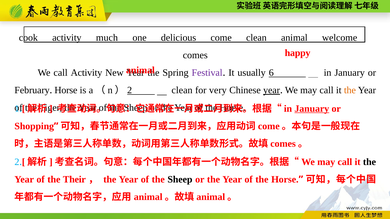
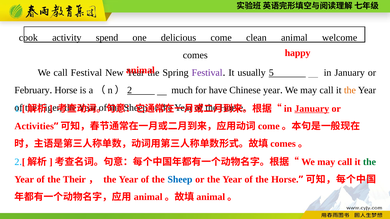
much: much -> spend
call Activity: Activity -> Festival
6: 6 -> 5
a（n）2 clean: clean -> much
very: very -> have
year at (272, 90) underline: present -> none
Shopping: Shopping -> Activities
the at (369, 162) colour: black -> green
Sheep at (180, 180) colour: black -> blue
